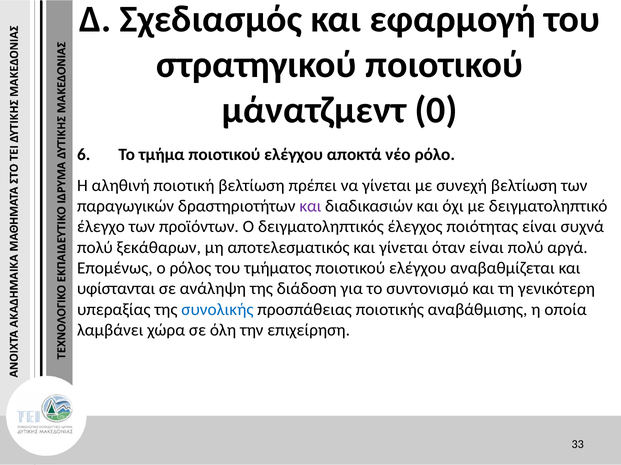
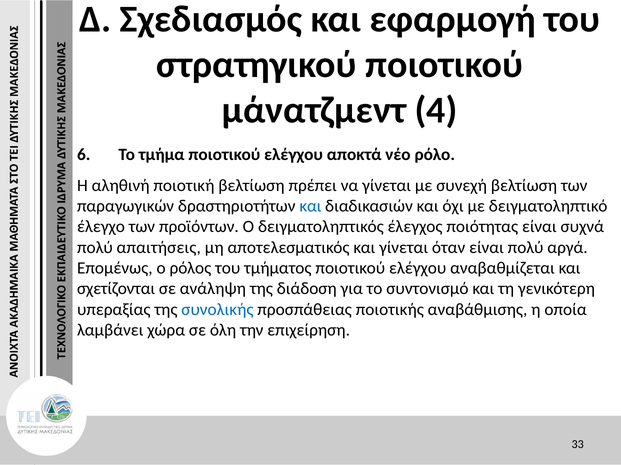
0: 0 -> 4
και at (310, 206) colour: purple -> blue
ξεκάθαρων: ξεκάθαρων -> απαιτήσεις
υφίστανται: υφίστανται -> σχετίζονται
